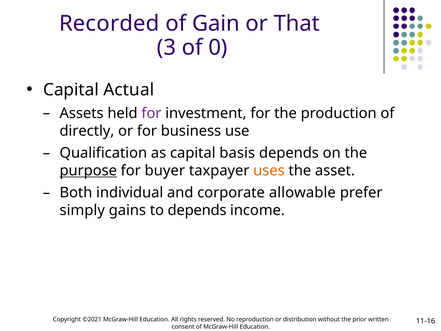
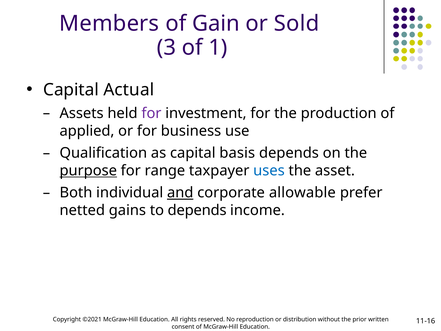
Recorded: Recorded -> Members
That: That -> Sold
0: 0 -> 1
directly: directly -> applied
buyer: buyer -> range
uses colour: orange -> blue
and underline: none -> present
simply: simply -> netted
